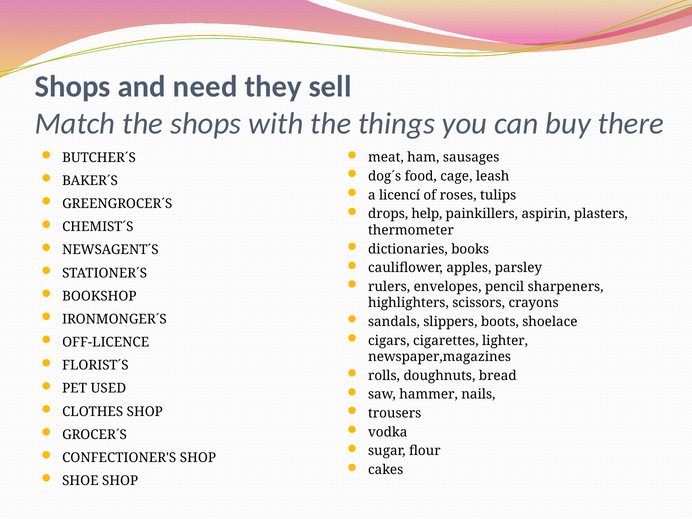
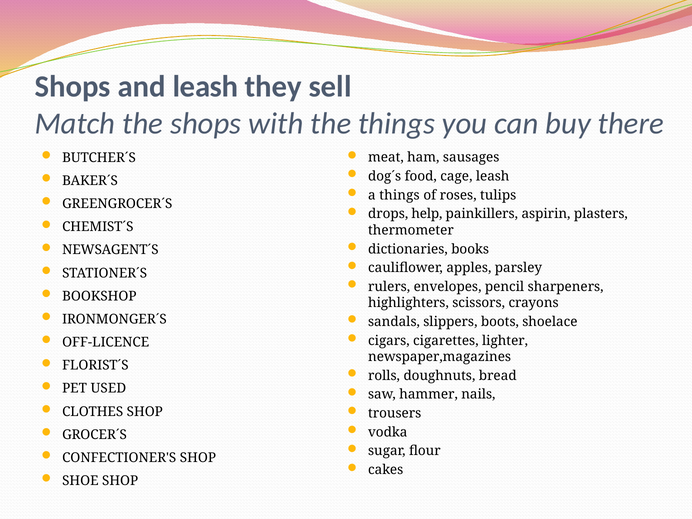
and need: need -> leash
a licencí: licencí -> things
